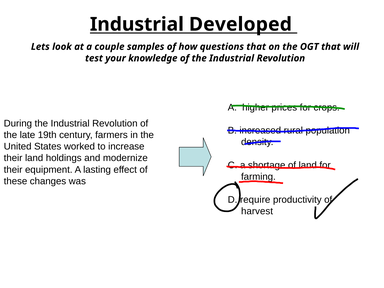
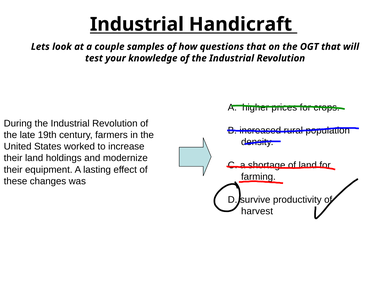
Developed: Developed -> Handicraft
require: require -> survive
